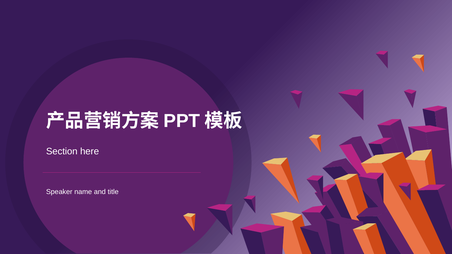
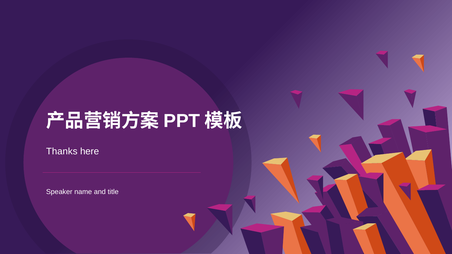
Section: Section -> Thanks
